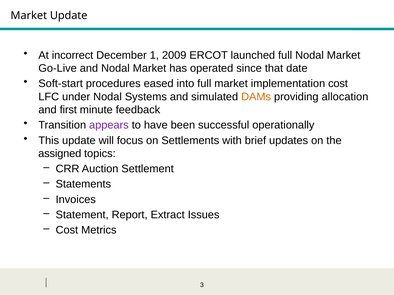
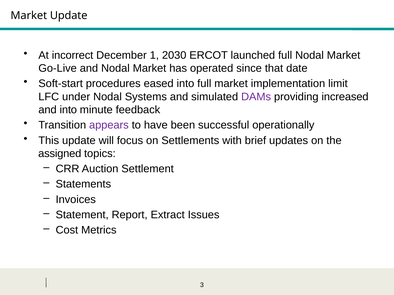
2009: 2009 -> 2030
implementation cost: cost -> limit
DAMs colour: orange -> purple
allocation: allocation -> increased
and first: first -> into
